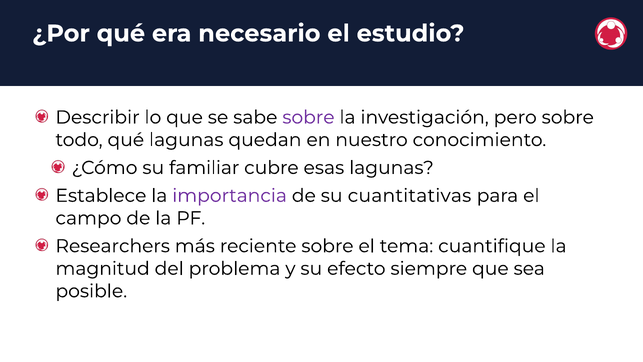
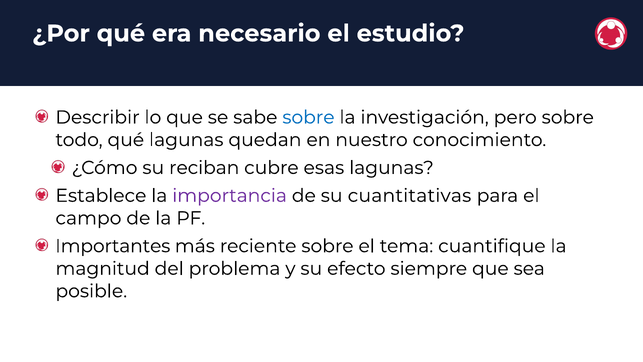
sobre at (308, 117) colour: purple -> blue
familiar: familiar -> reciban
Researchers: Researchers -> Importantes
